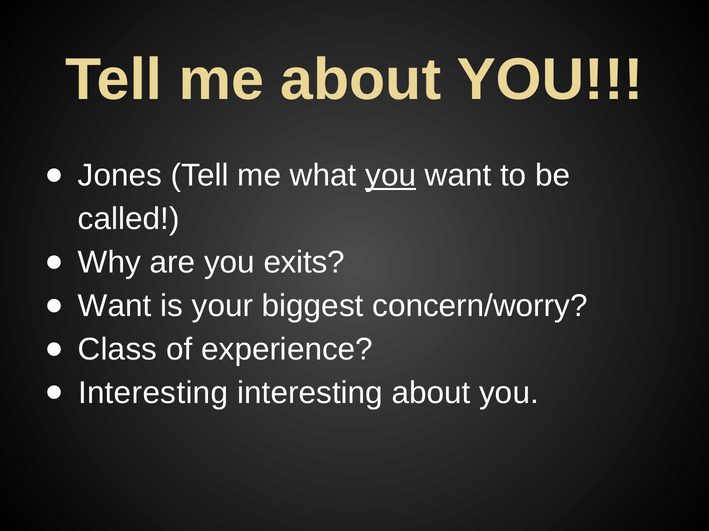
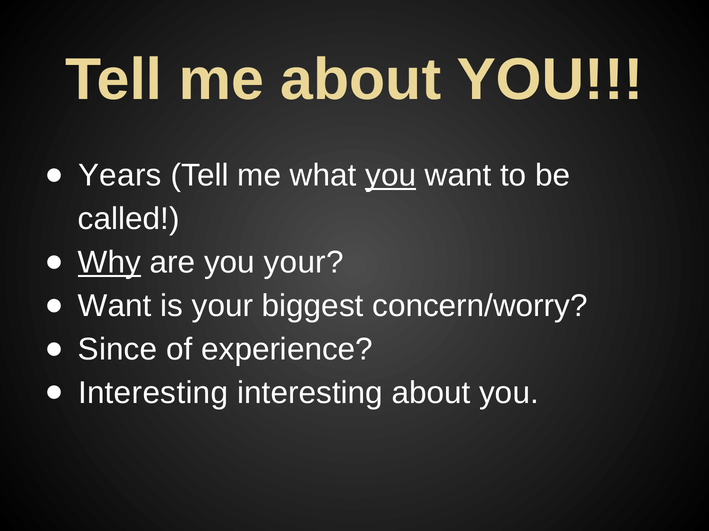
Jones: Jones -> Years
Why underline: none -> present
you exits: exits -> your
Class: Class -> Since
